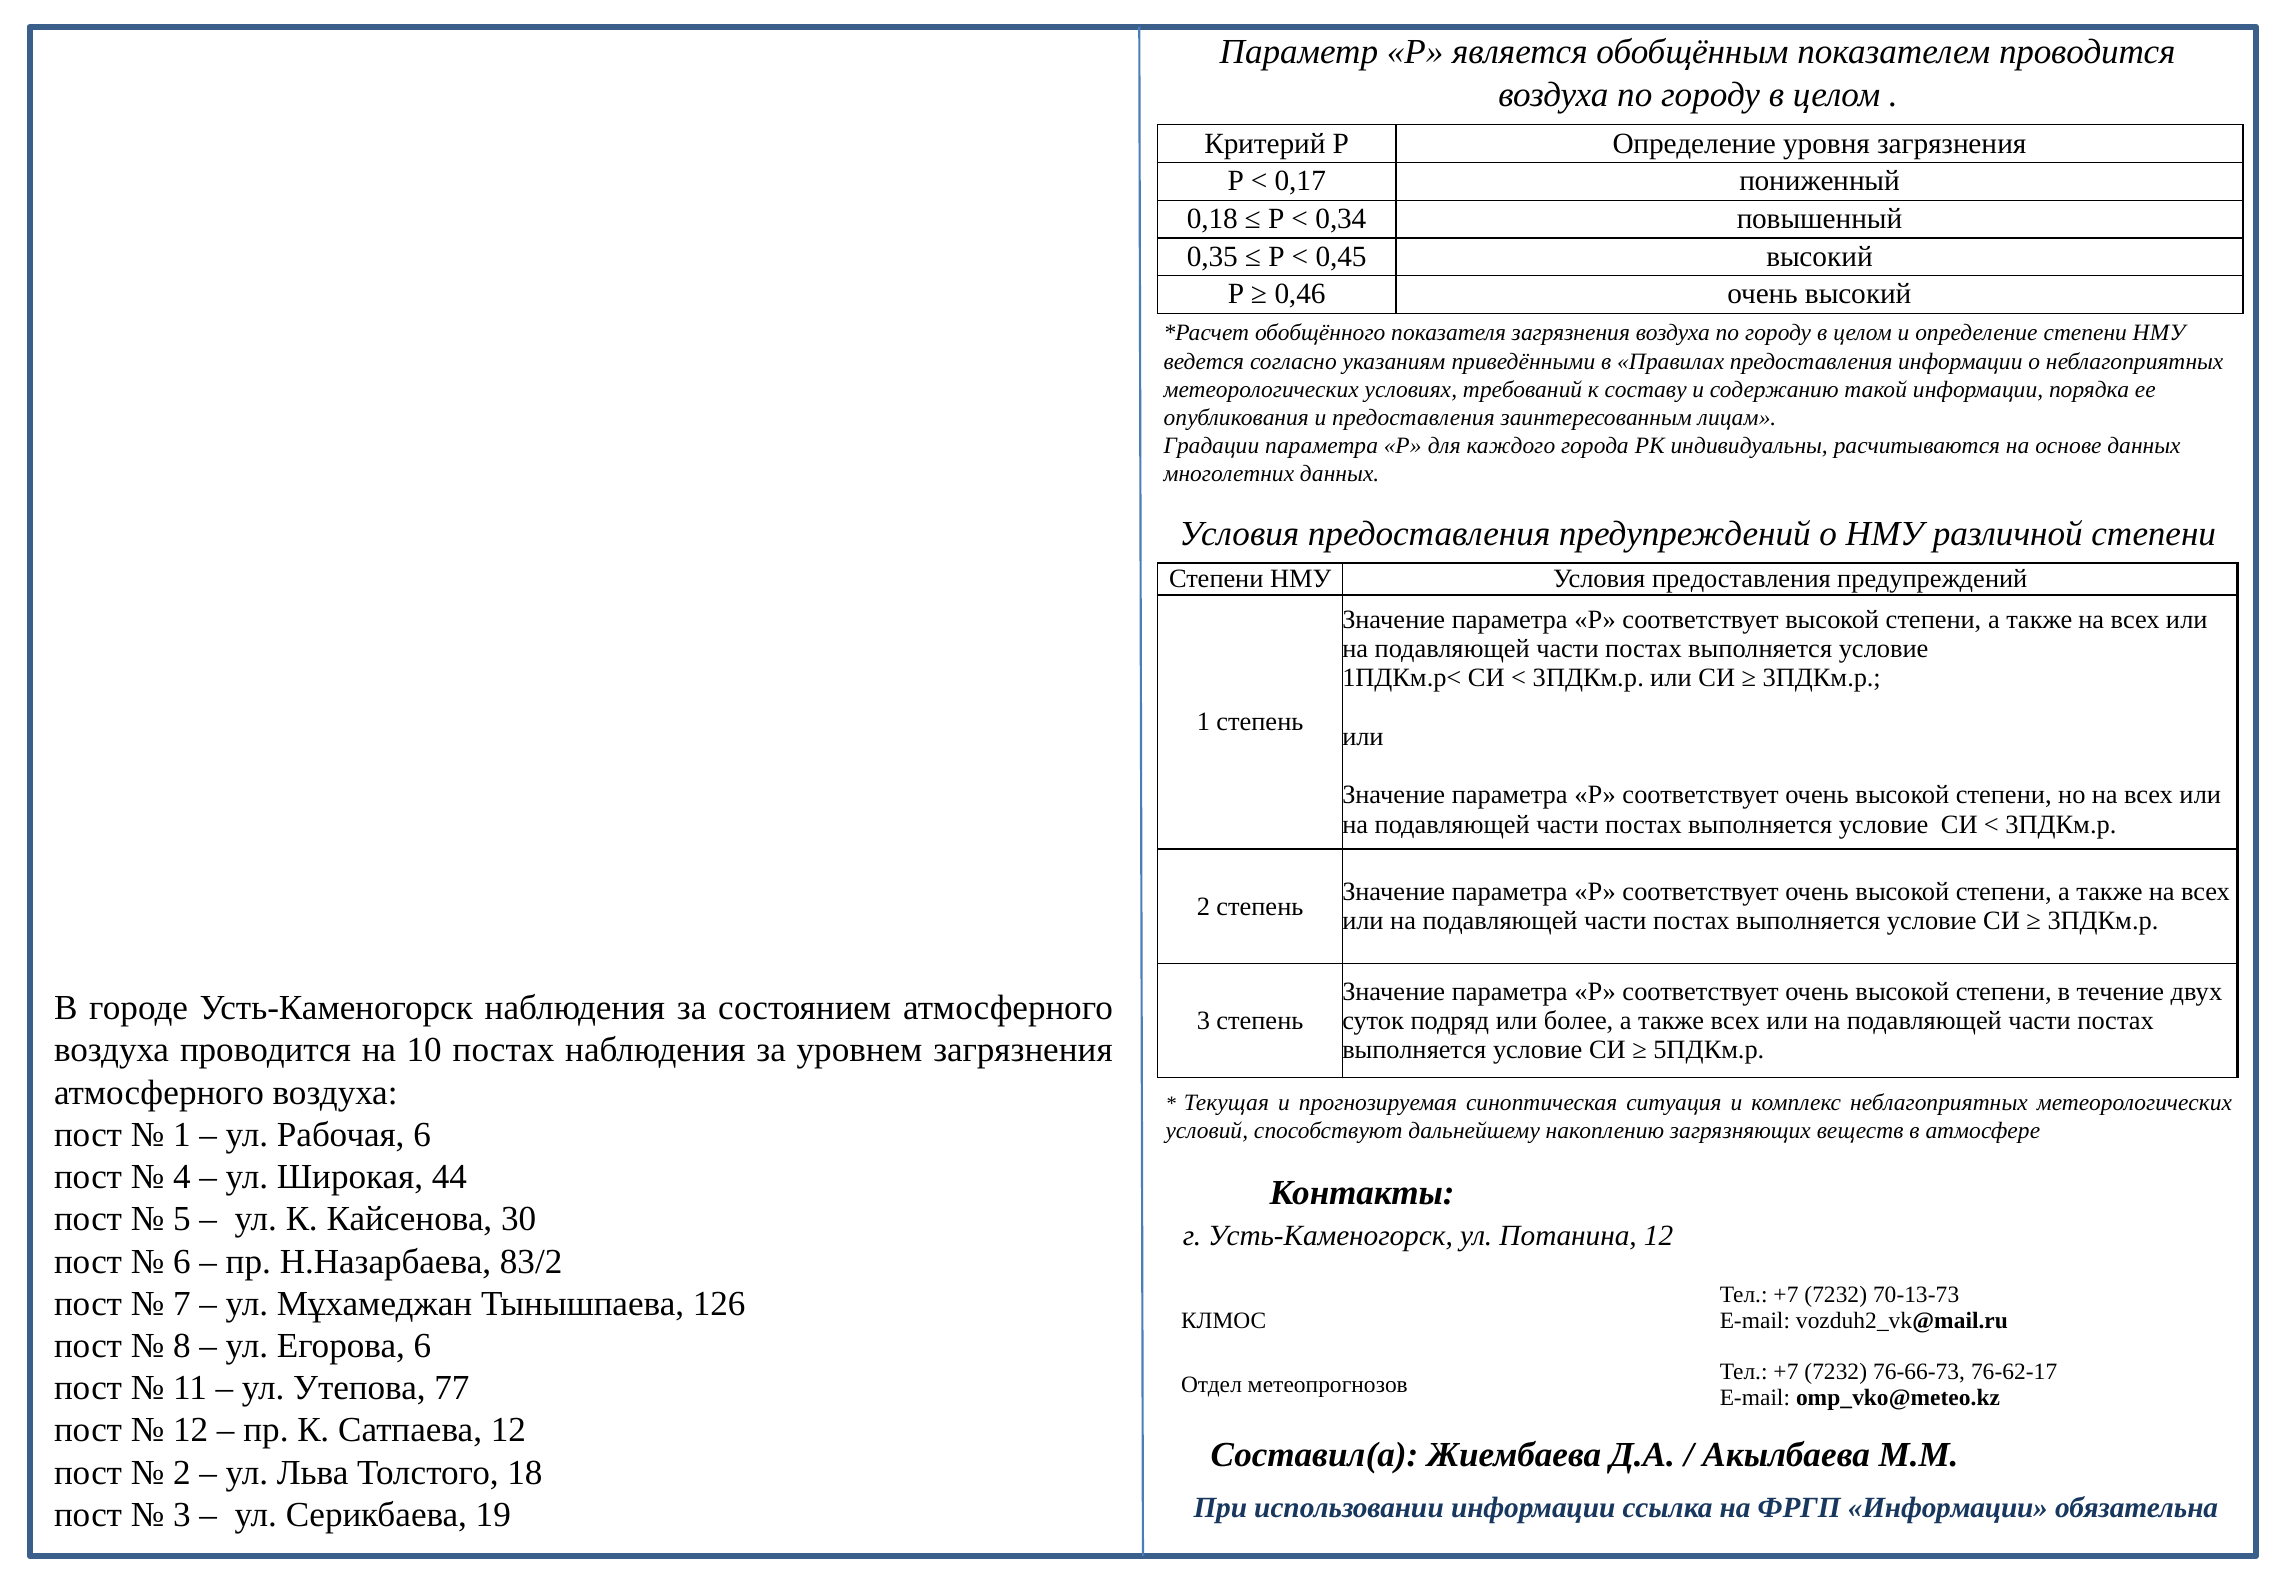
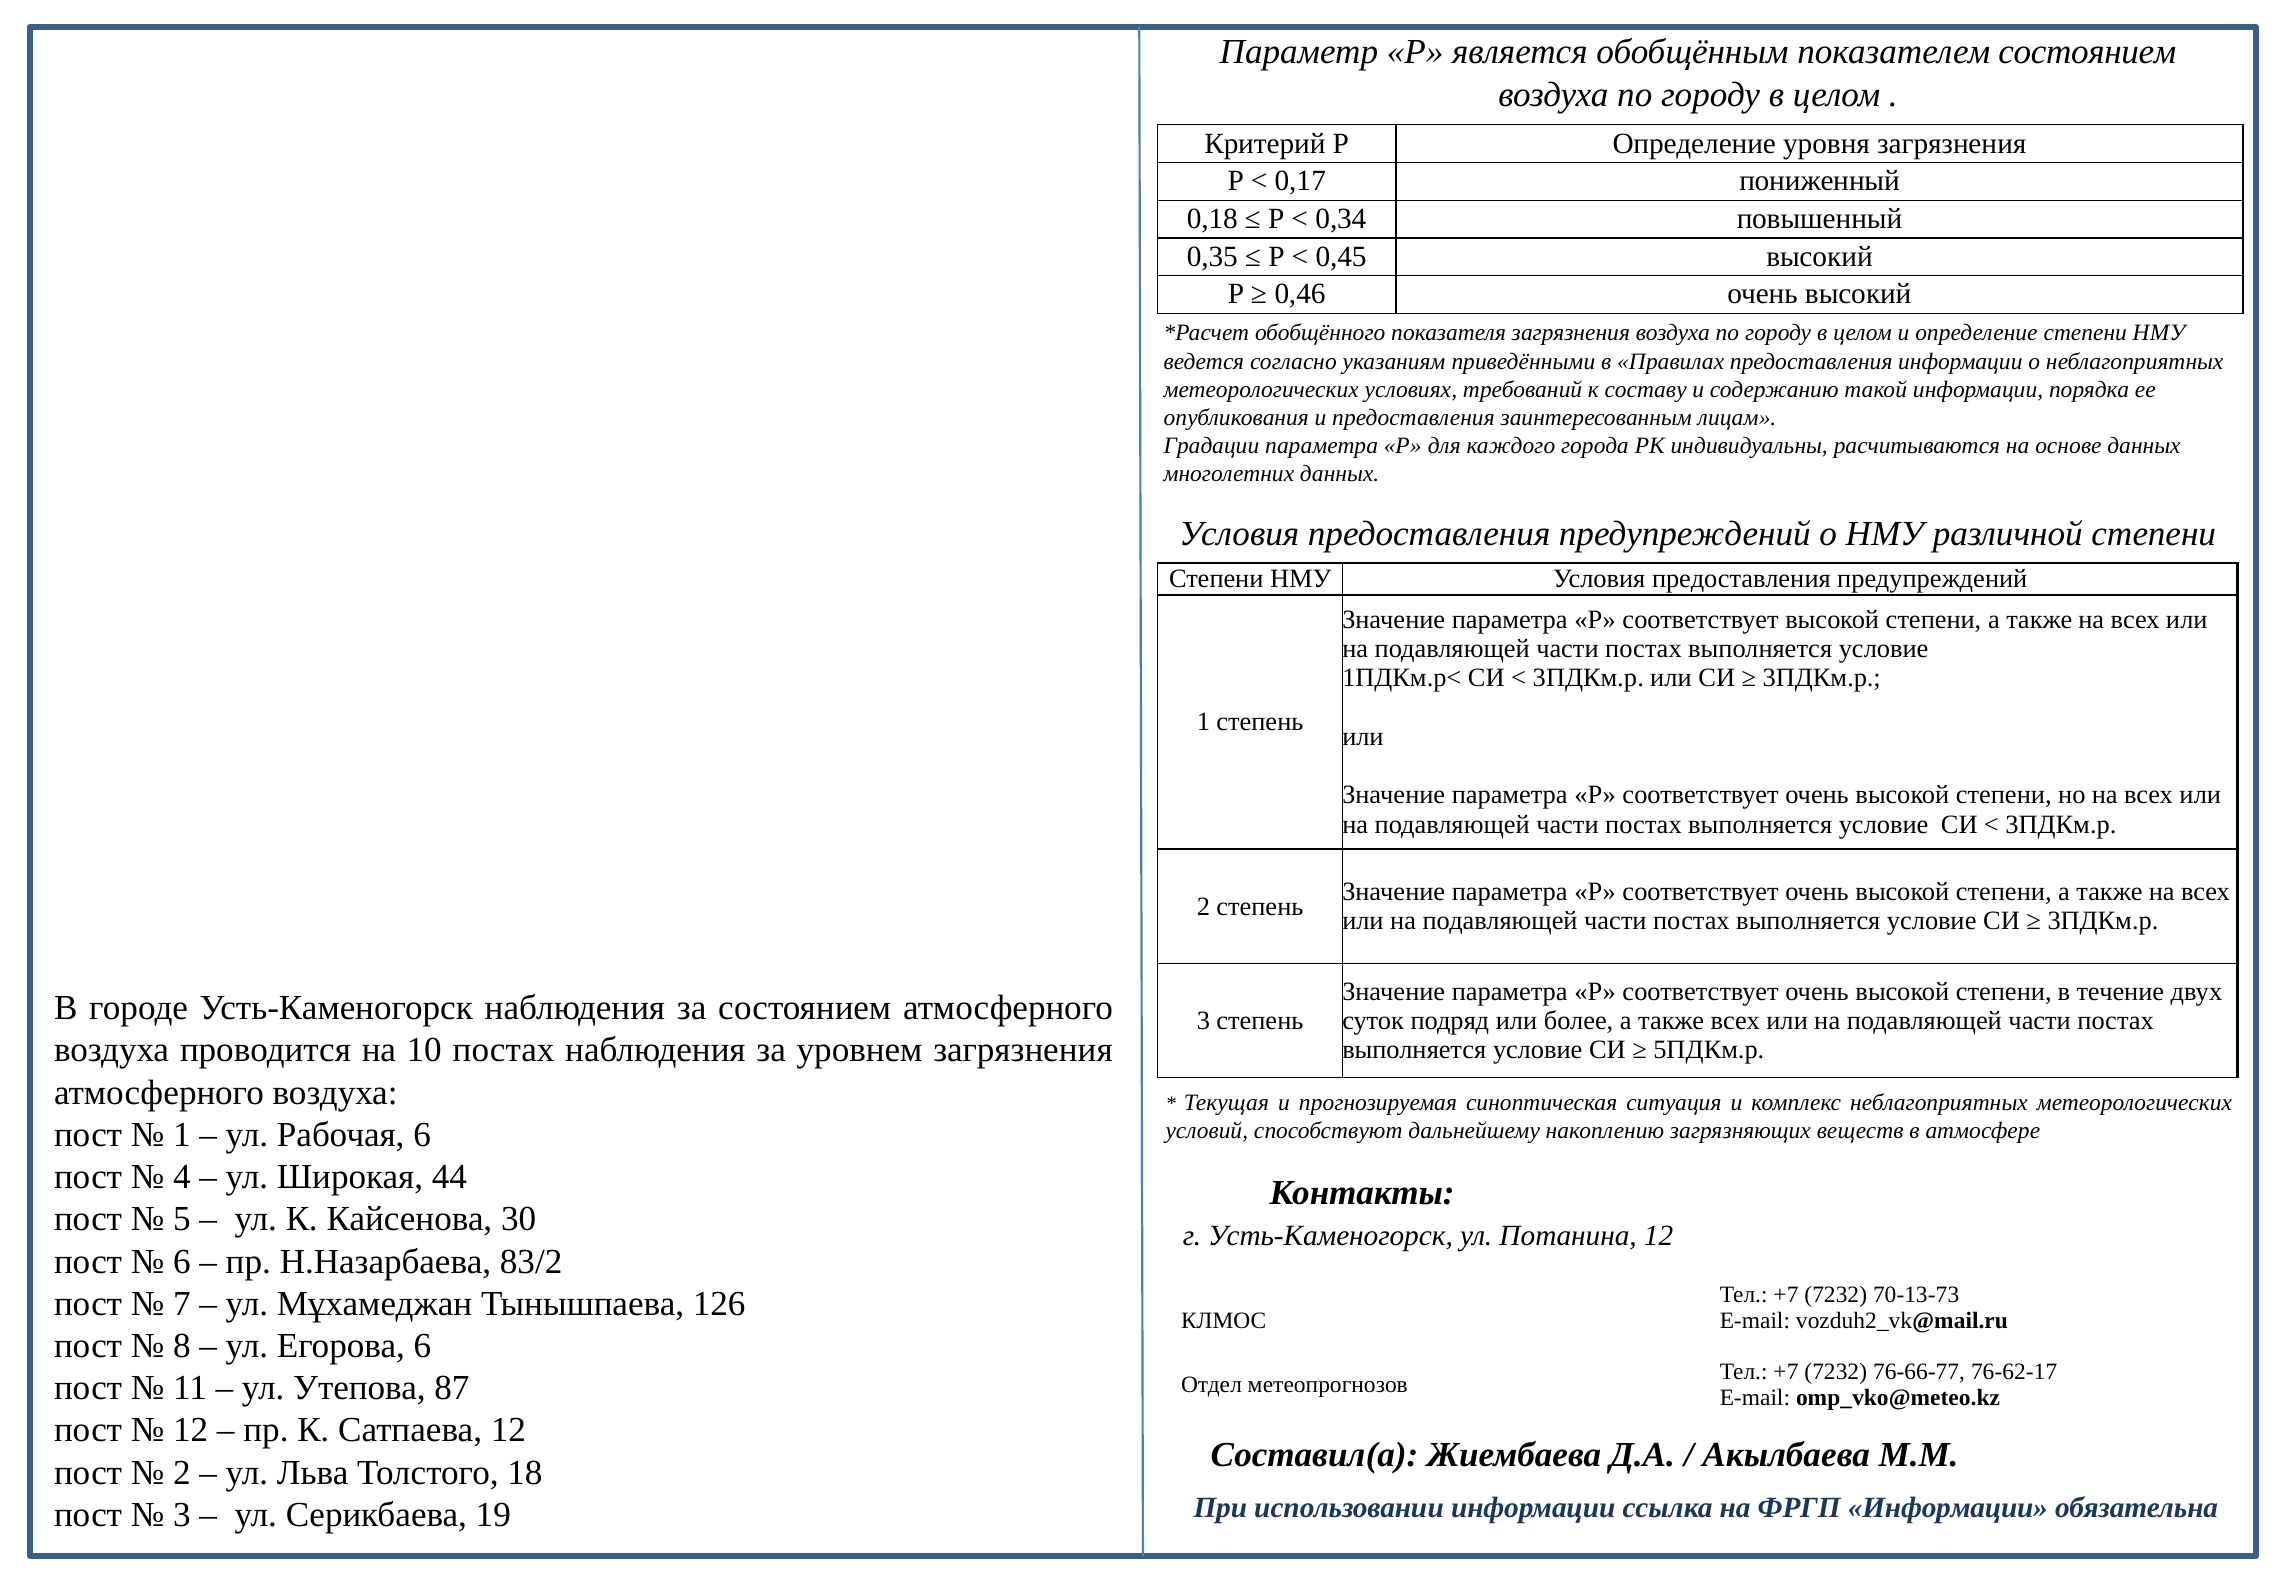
показателем проводится: проводится -> состоянием
76-66-73: 76-66-73 -> 76-66-77
77: 77 -> 87
